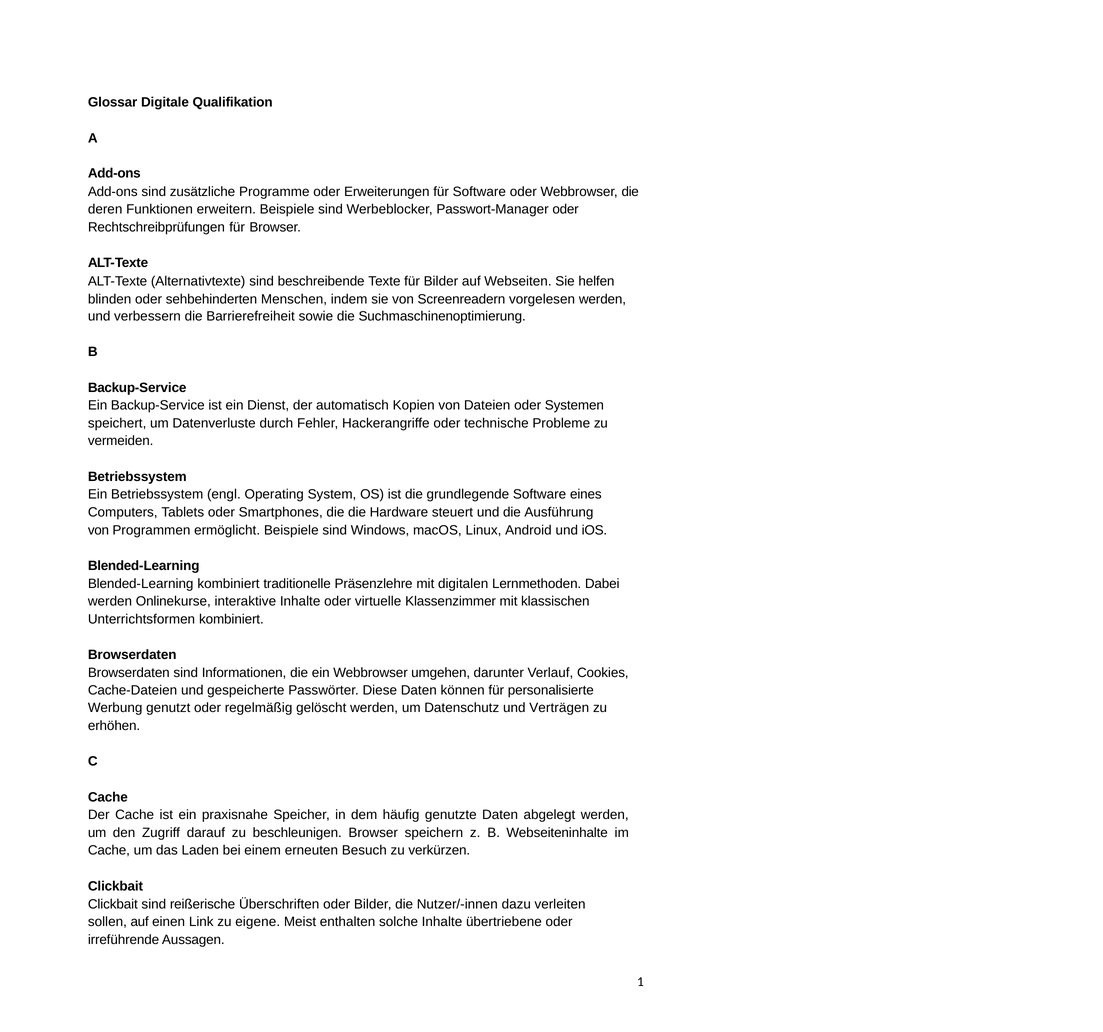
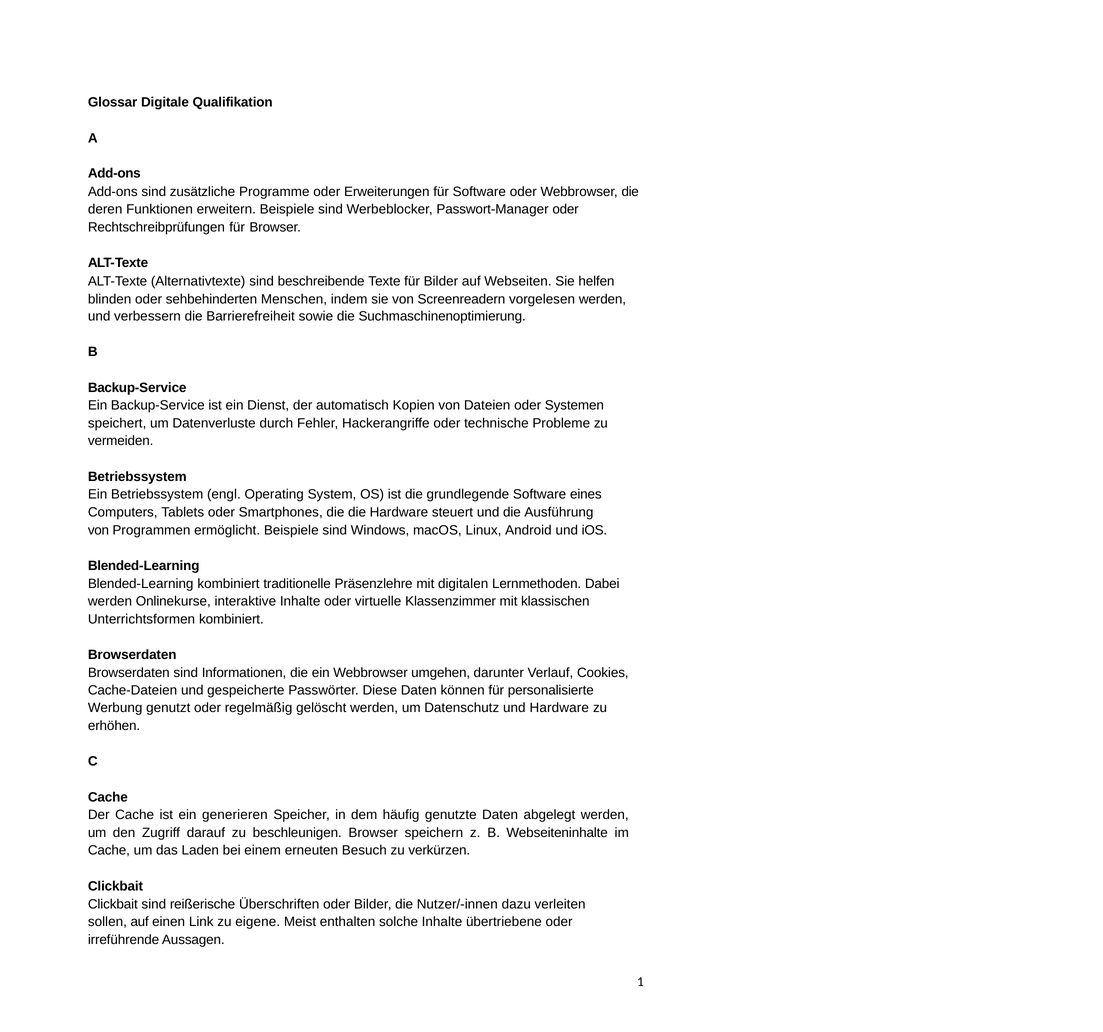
und Verträgen: Verträgen -> Hardware
praxisnahe: praxisnahe -> generieren
